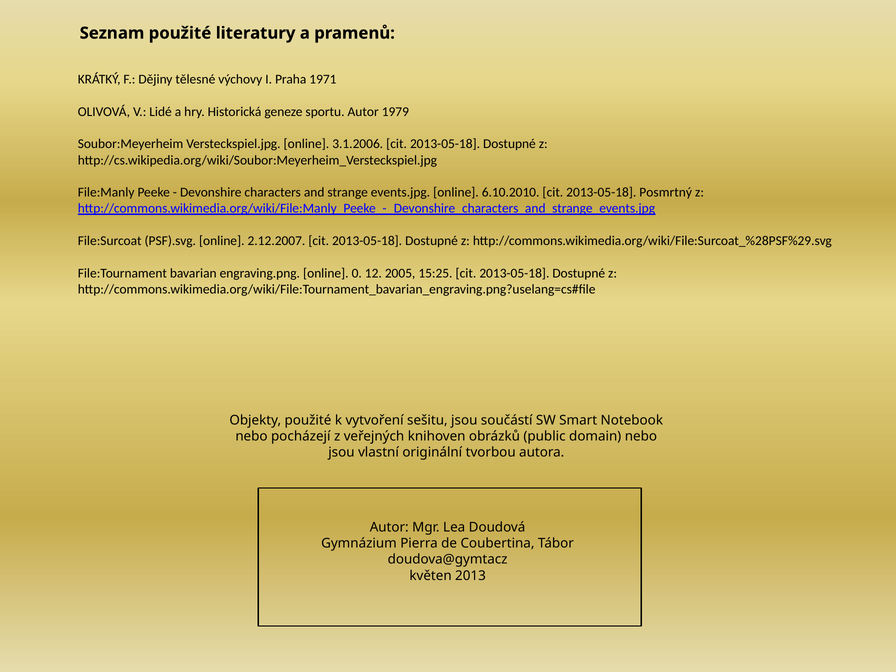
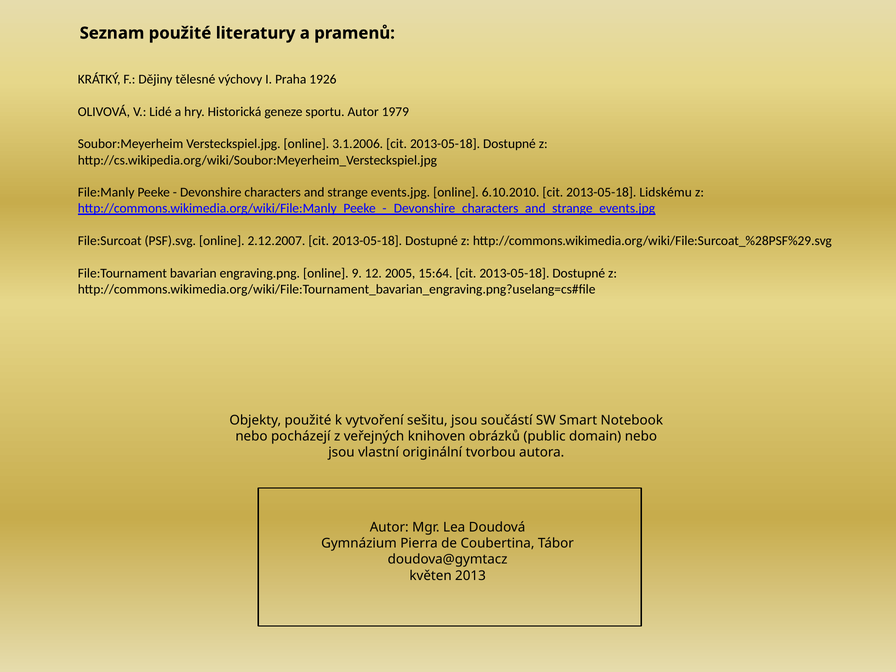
1971: 1971 -> 1926
Posmrtný: Posmrtný -> Lidskému
0: 0 -> 9
15:25: 15:25 -> 15:64
